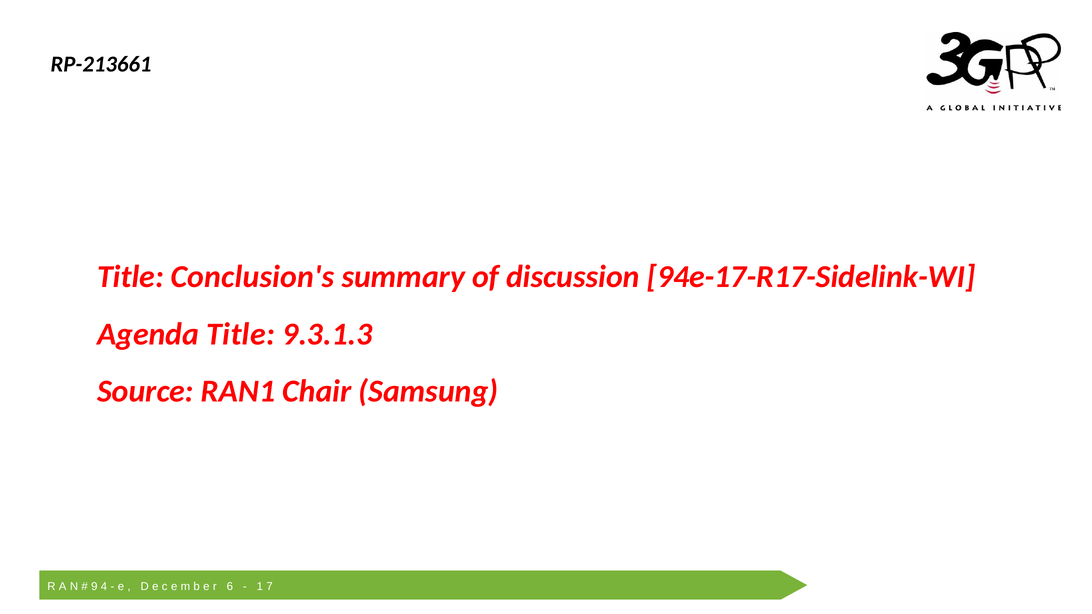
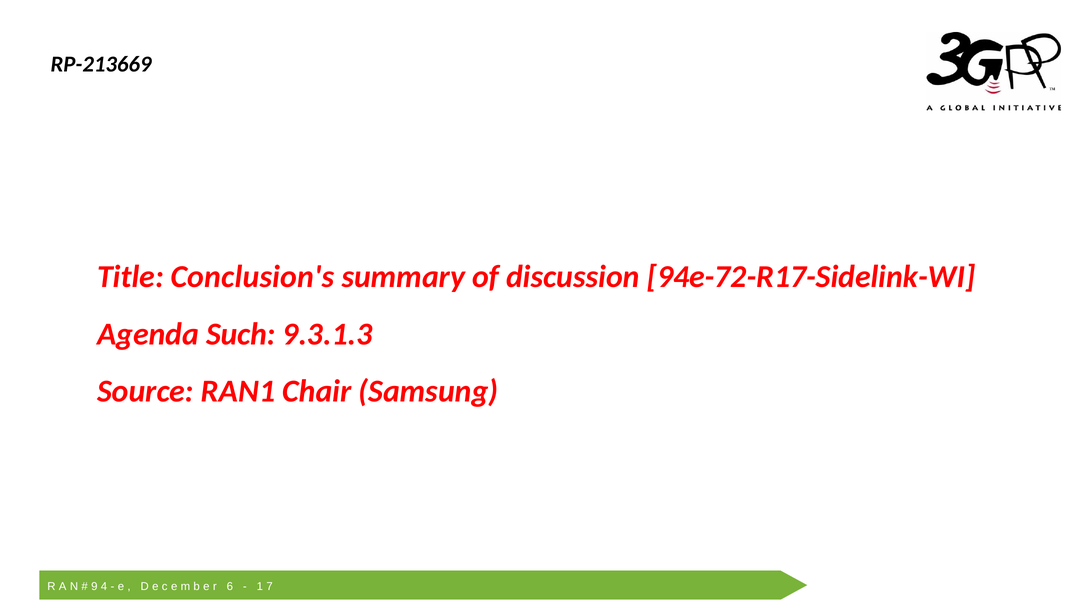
RP-213661: RP-213661 -> RP-213669
94e-17-R17-Sidelink-WI: 94e-17-R17-Sidelink-WI -> 94e-72-R17-Sidelink-WI
Agenda Title: Title -> Such
